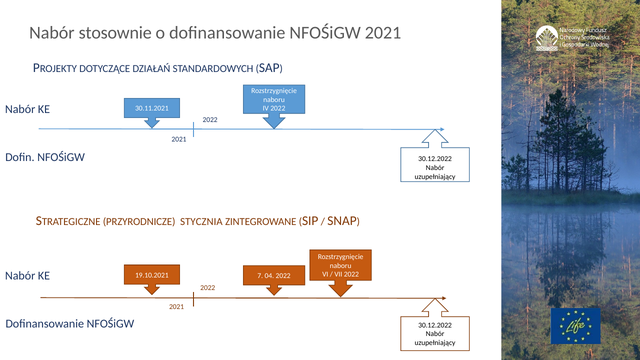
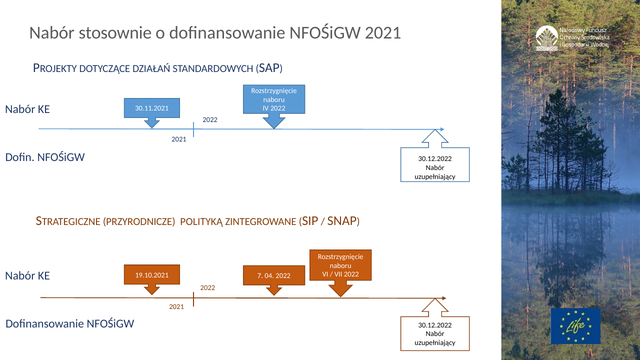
STYCZNIA: STYCZNIA -> POLITYKĄ
